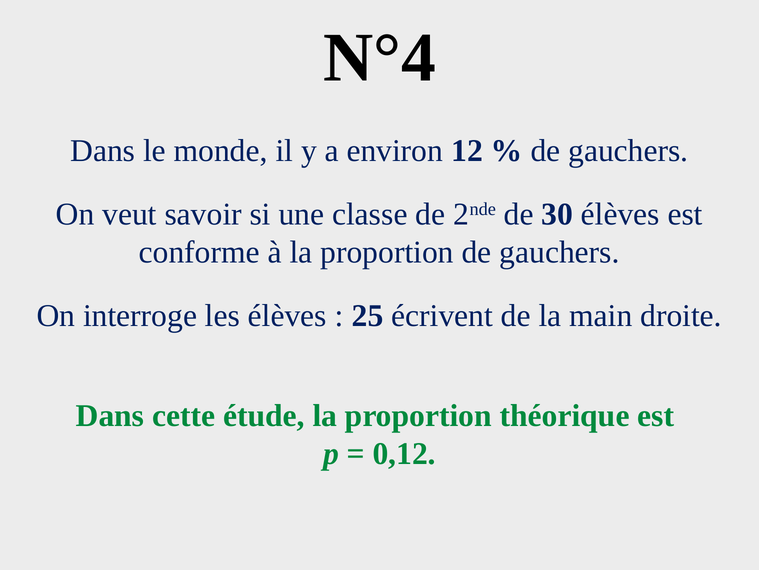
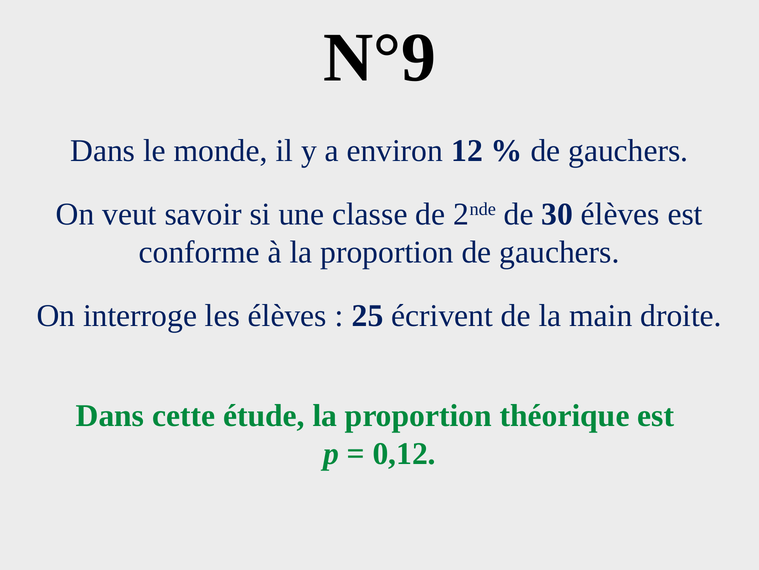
N°4: N°4 -> N°9
